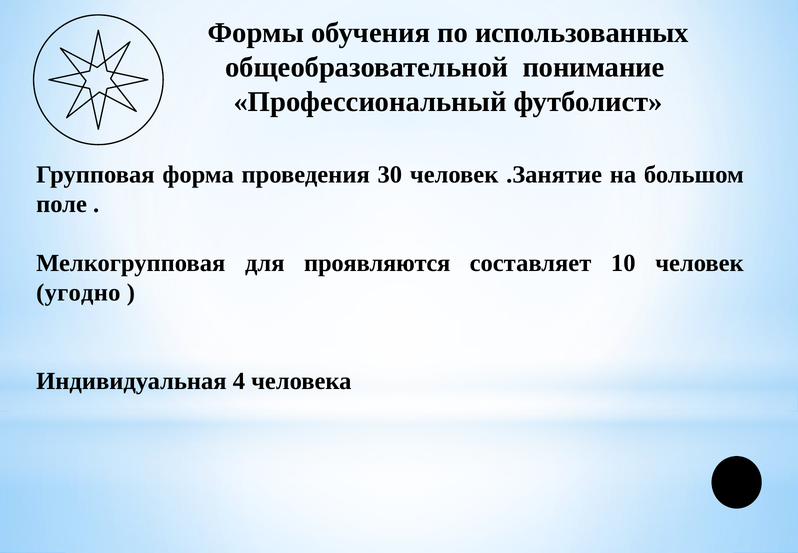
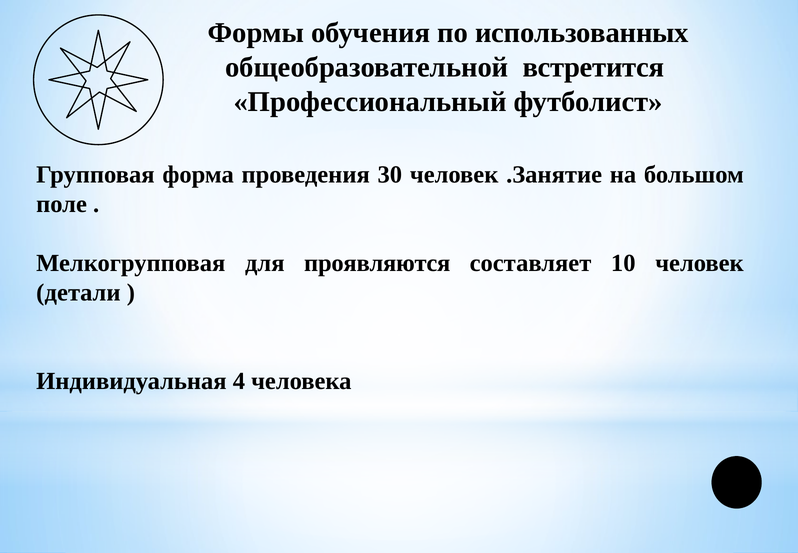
понимание: понимание -> встретится
угодно: угодно -> детали
